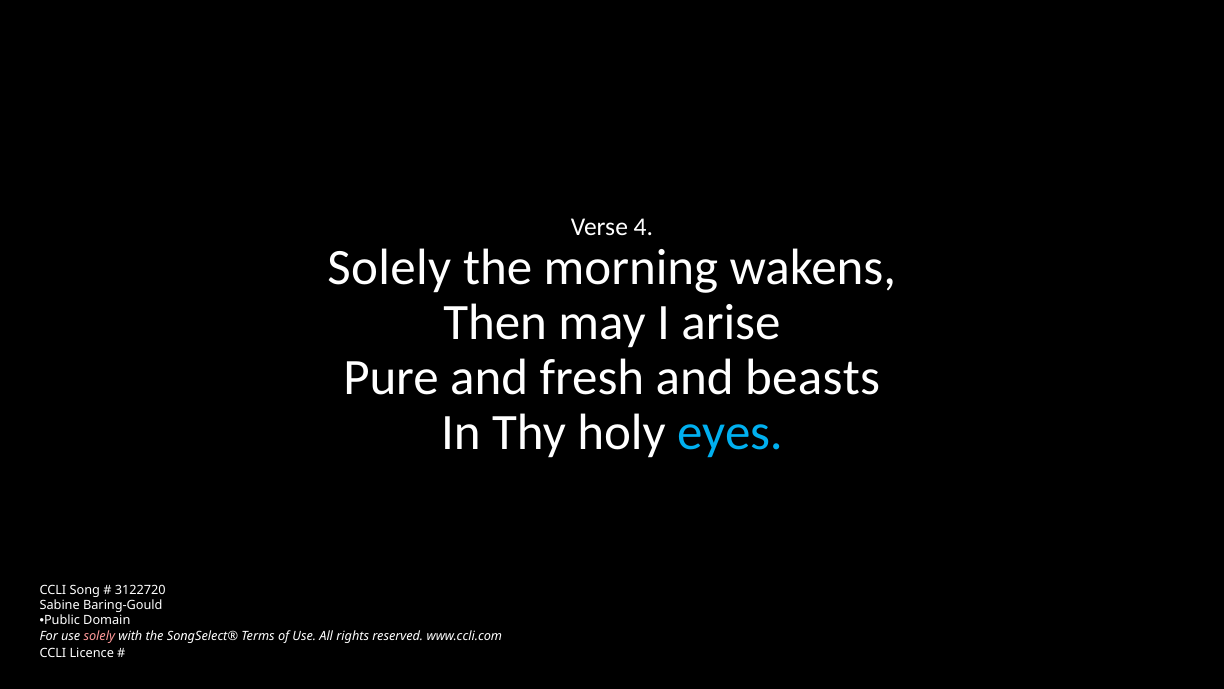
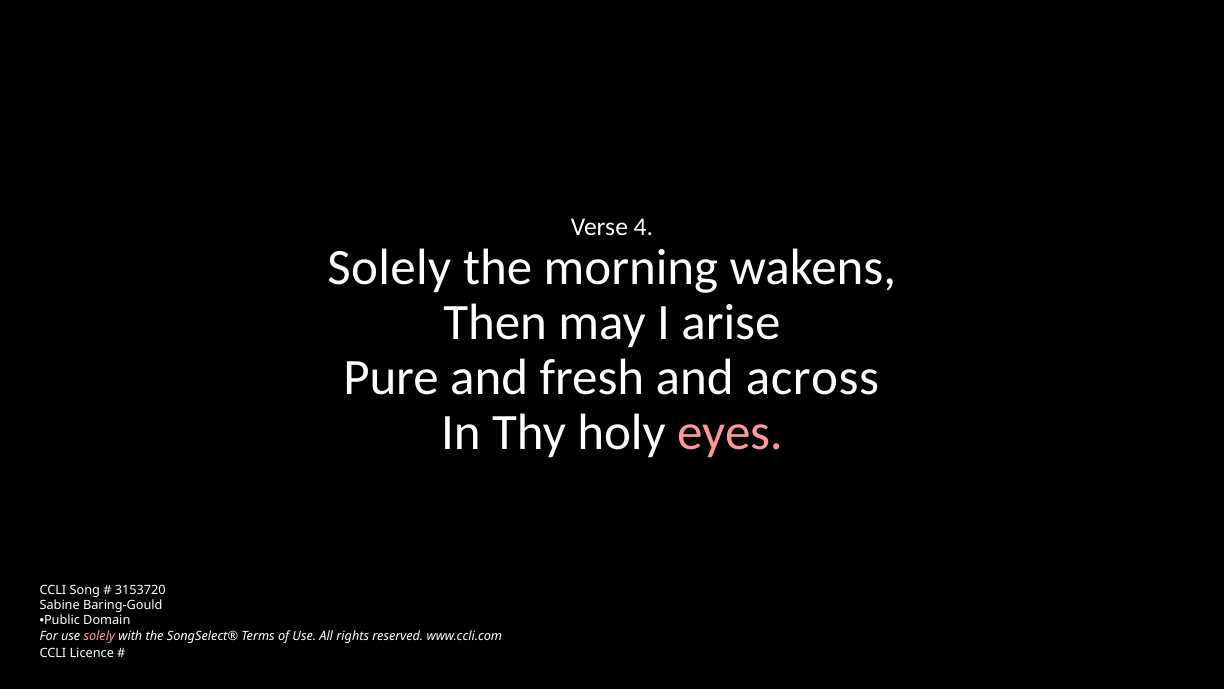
beasts: beasts -> across
eyes colour: light blue -> pink
3122720: 3122720 -> 3153720
